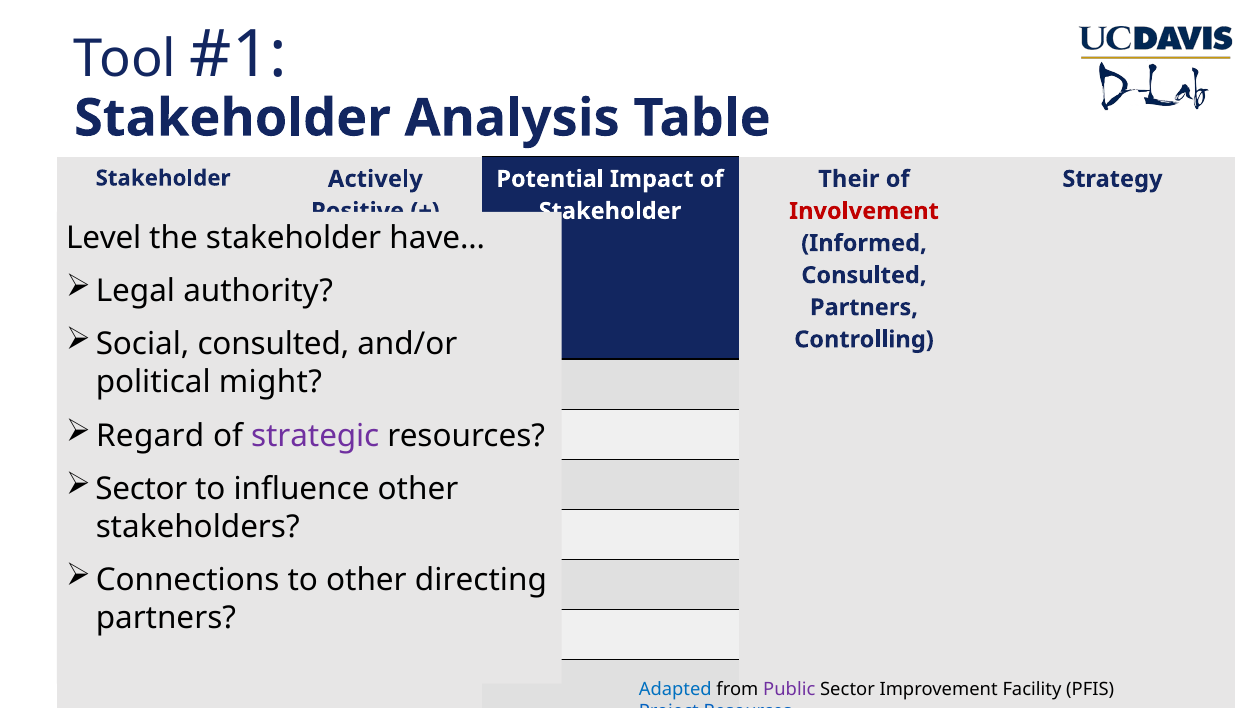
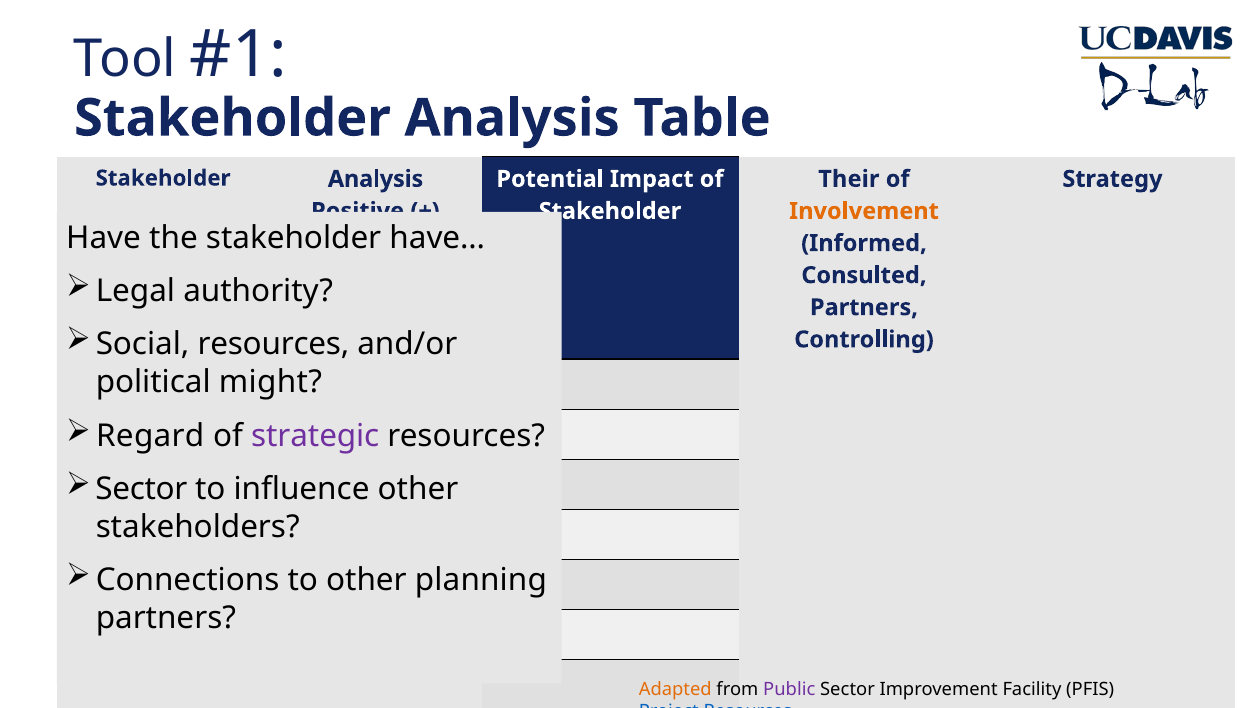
Actively at (375, 179): Actively -> Analysis
Involvement colour: red -> orange
Level: Level -> Have
Social consulted: consulted -> resources
directing: directing -> planning
Adapted colour: blue -> orange
